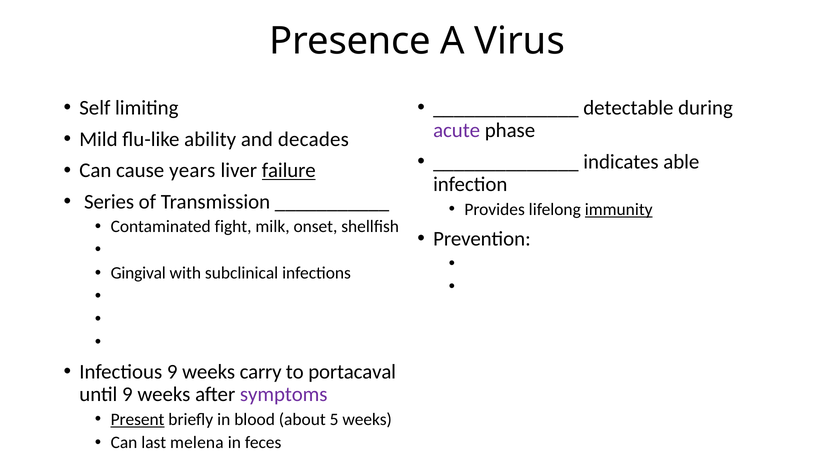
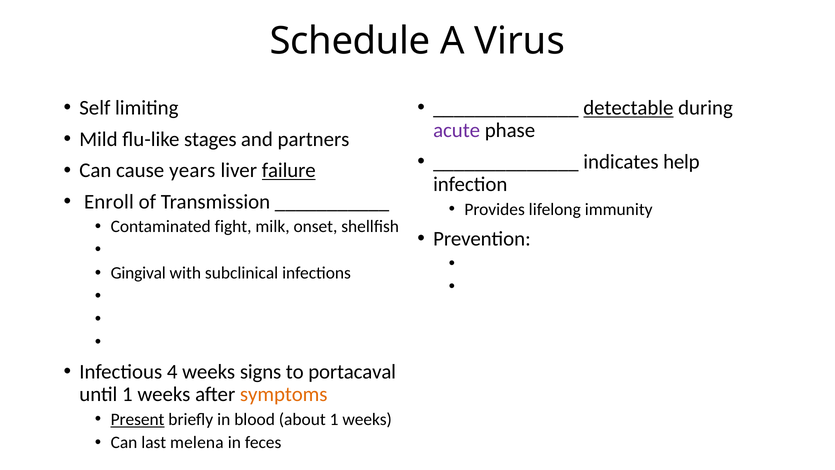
Presence: Presence -> Schedule
detectable underline: none -> present
ability: ability -> stages
decades: decades -> partners
able: able -> help
Series: Series -> Enroll
immunity underline: present -> none
Infectious 9: 9 -> 4
carry: carry -> signs
until 9: 9 -> 1
symptoms colour: purple -> orange
about 5: 5 -> 1
